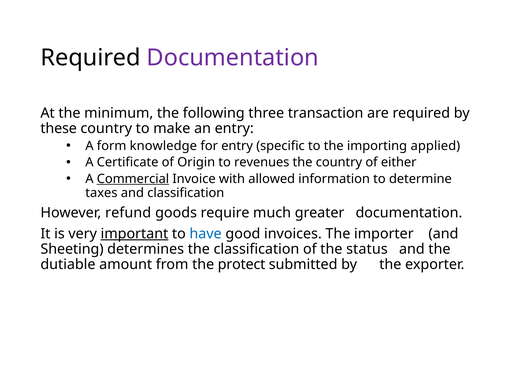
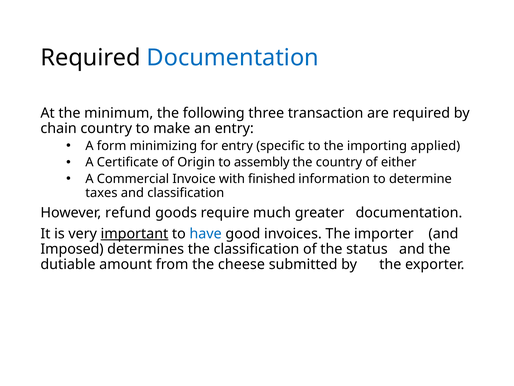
Documentation at (233, 58) colour: purple -> blue
these: these -> chain
knowledge: knowledge -> minimizing
revenues: revenues -> assembly
Commercial underline: present -> none
allowed: allowed -> finished
Sheeting: Sheeting -> Imposed
protect: protect -> cheese
